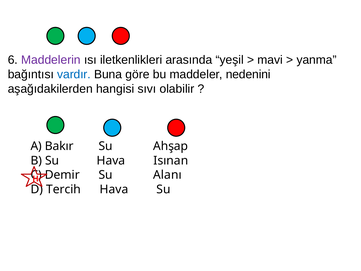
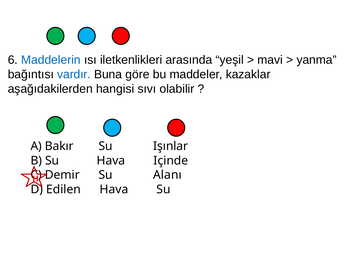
Maddelerin colour: purple -> blue
nedenini: nedenini -> kazaklar
Ahşap: Ahşap -> Işınlar
Isınan: Isınan -> Içinde
Tercih: Tercih -> Edilen
